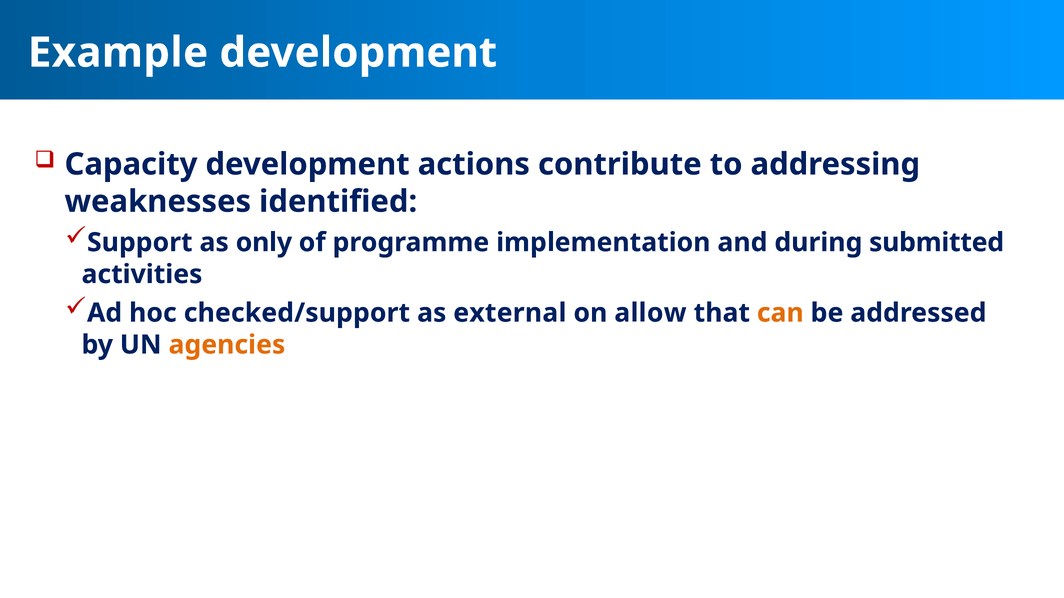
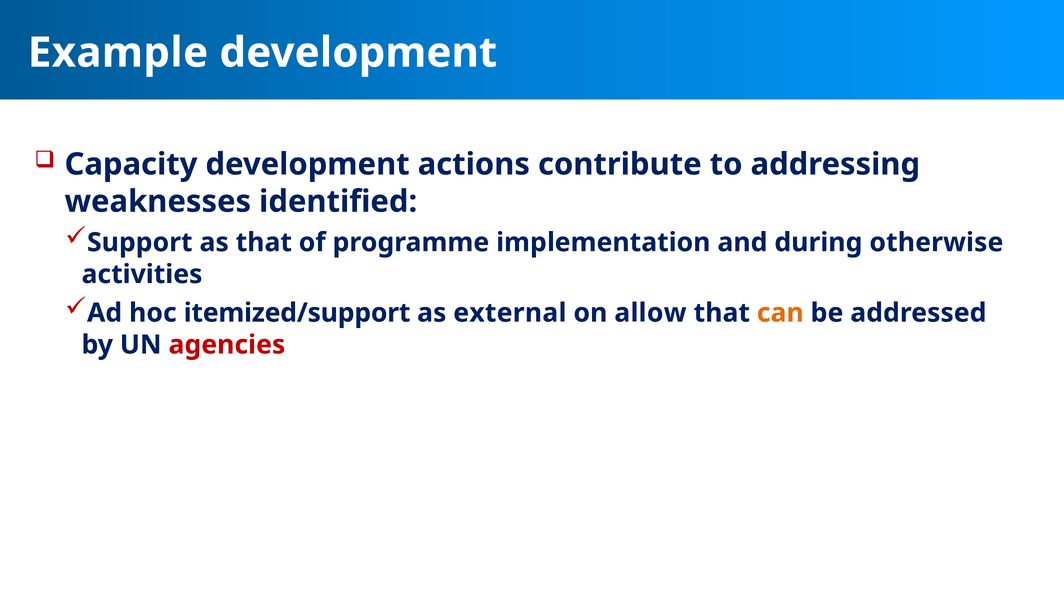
as only: only -> that
submitted: submitted -> otherwise
checked/support: checked/support -> itemized/support
agencies colour: orange -> red
